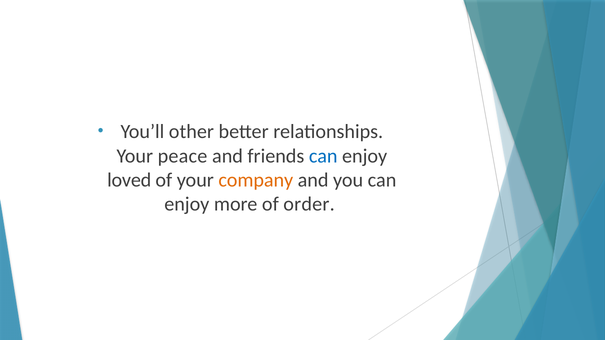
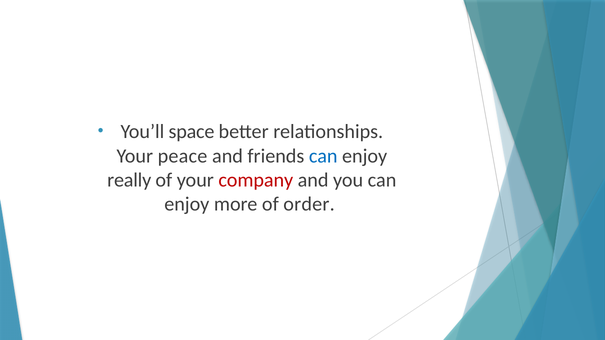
other: other -> space
loved: loved -> really
company colour: orange -> red
